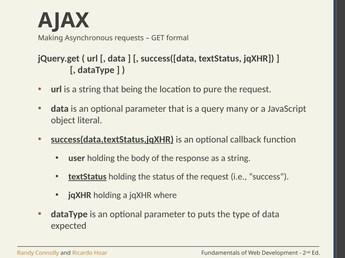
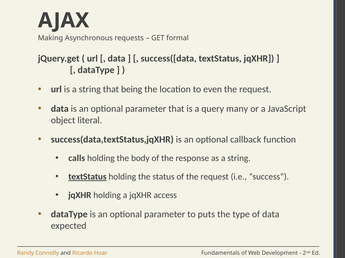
pure: pure -> even
success(data,textStatus,jqXHR underline: present -> none
user: user -> calls
where: where -> access
